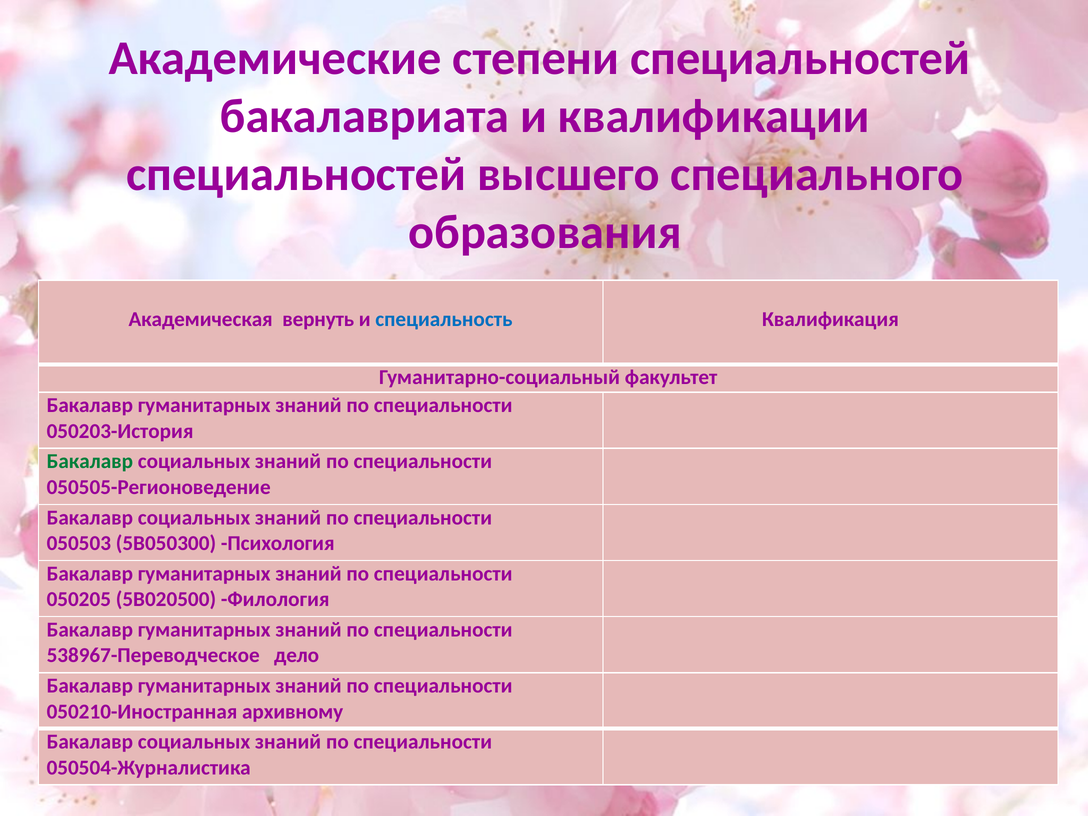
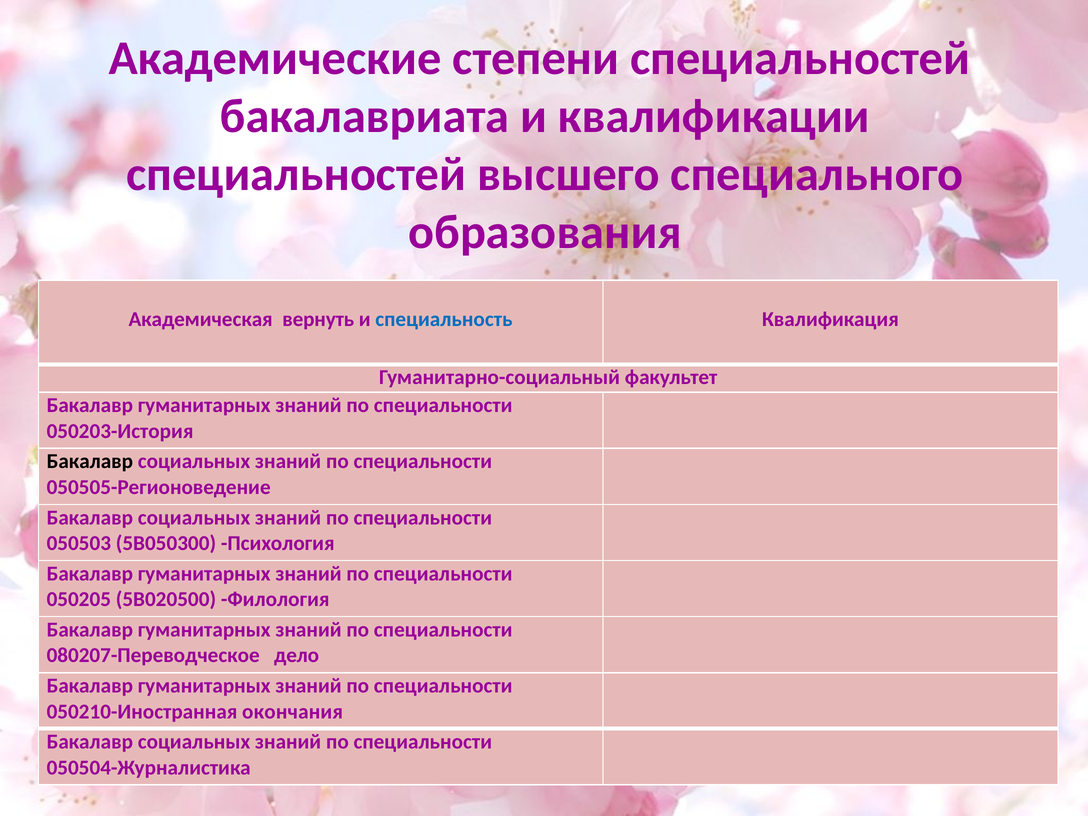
Бакалавр at (90, 461) colour: green -> black
538967-Переводческое: 538967-Переводческое -> 080207-Переводческое
архивному: архивному -> окончания
